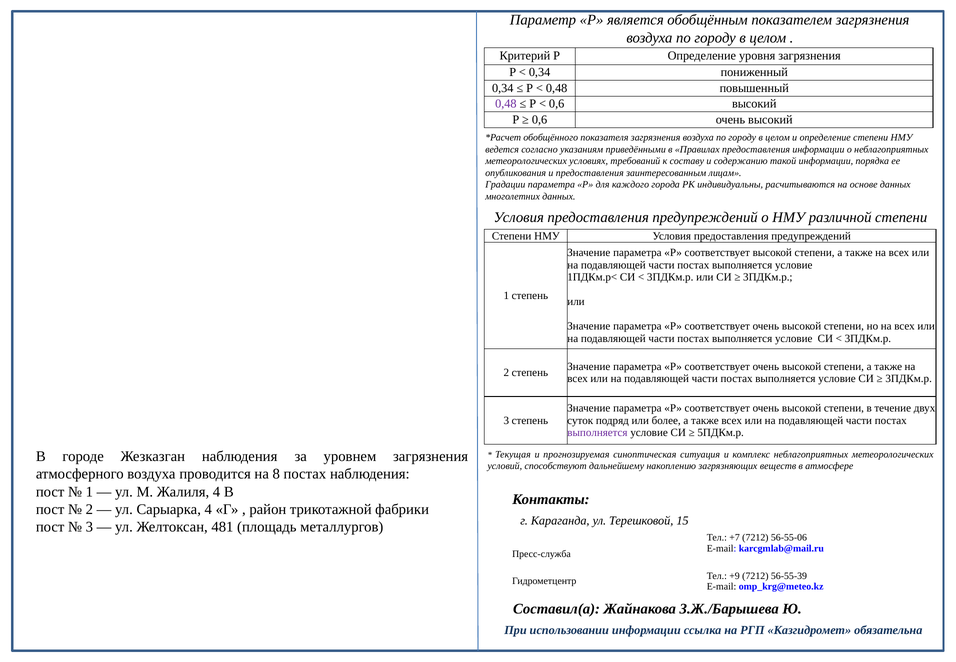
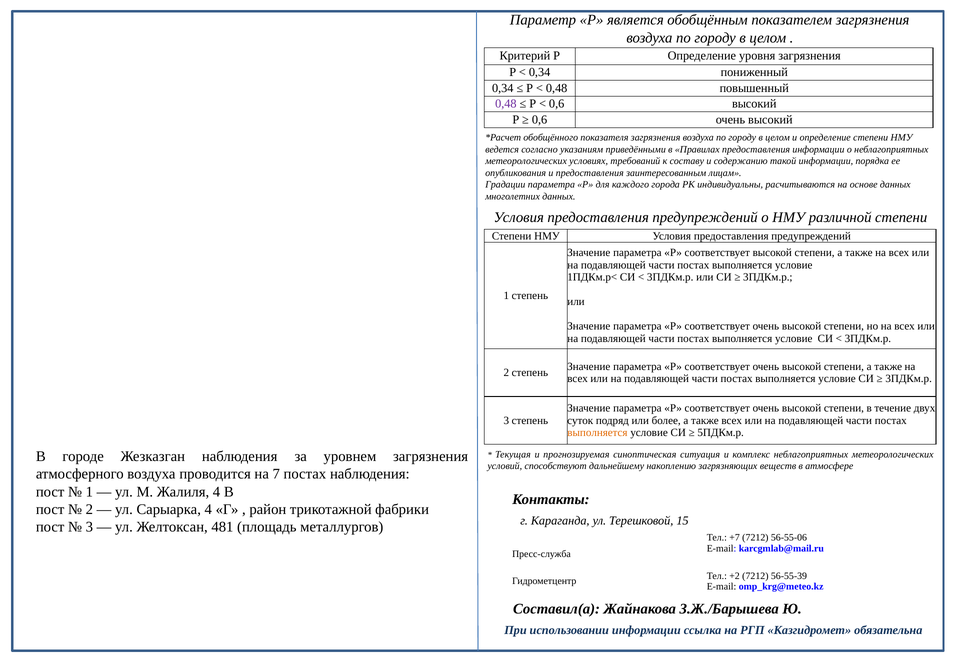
выполняется at (597, 433) colour: purple -> orange
8: 8 -> 7
+9: +9 -> +2
